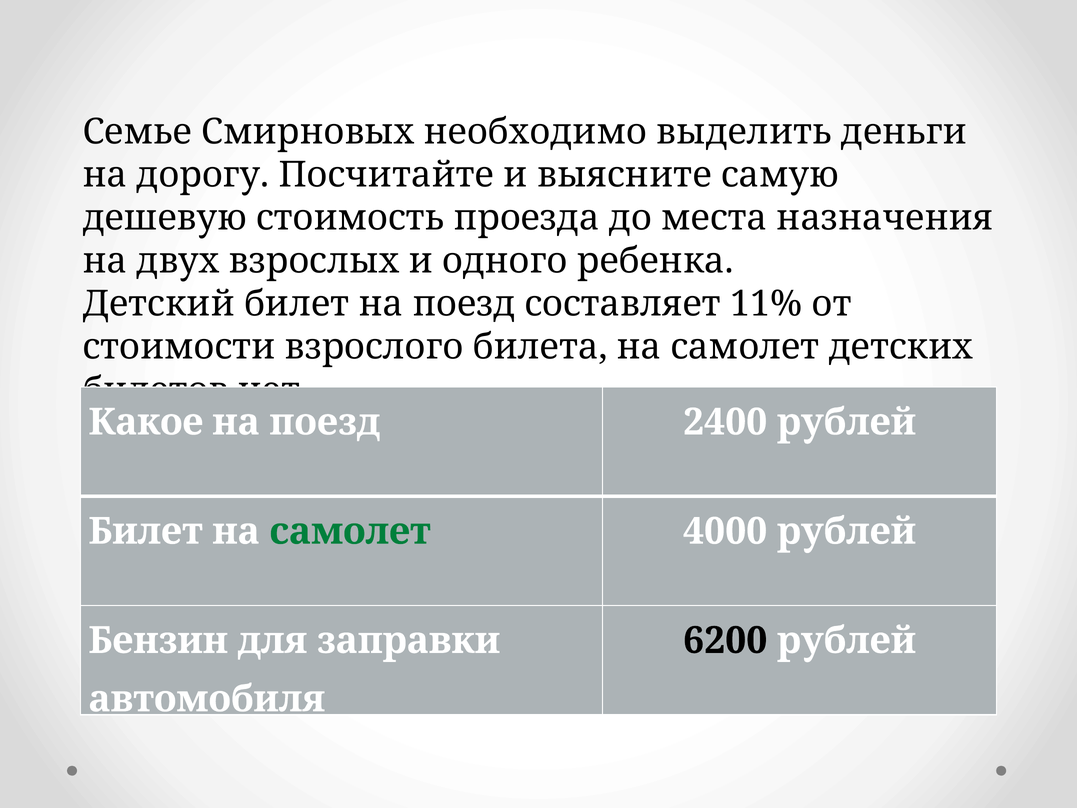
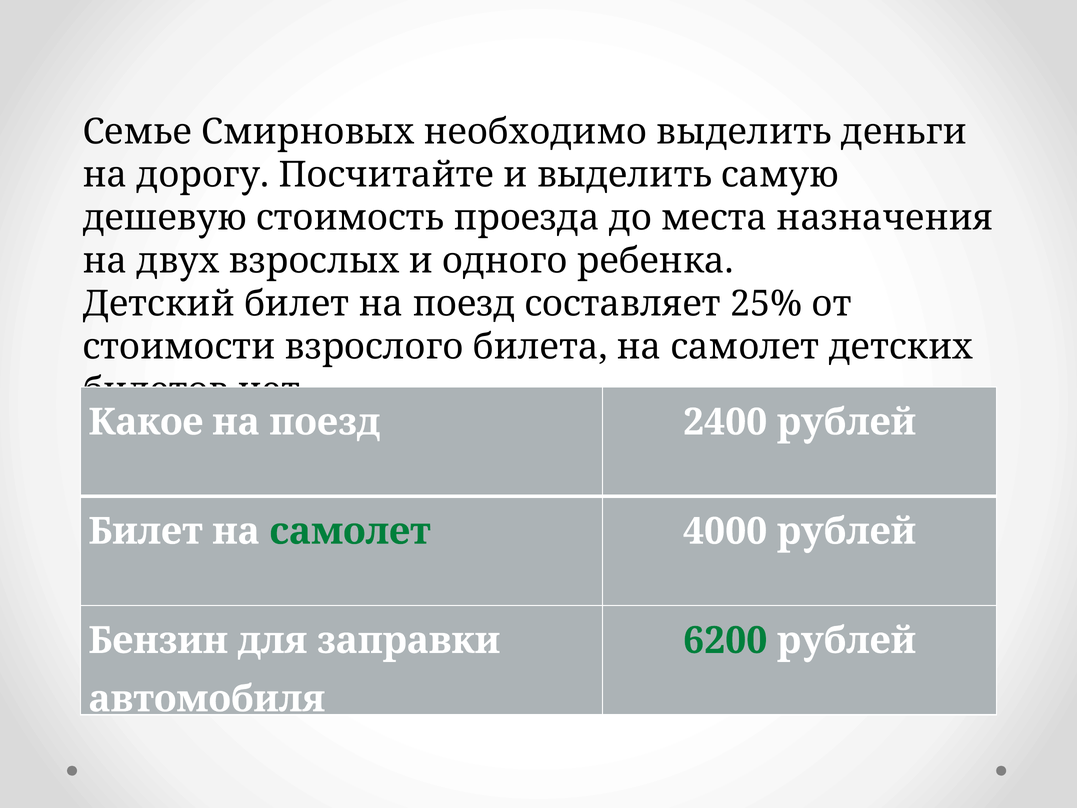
и выясните: выясните -> выделить
11%: 11% -> 25%
6200 colour: black -> green
